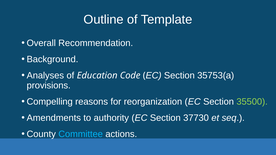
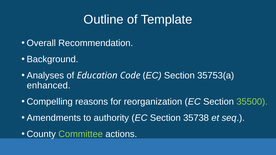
provisions: provisions -> enhanced
37730: 37730 -> 35738
Committee colour: light blue -> light green
